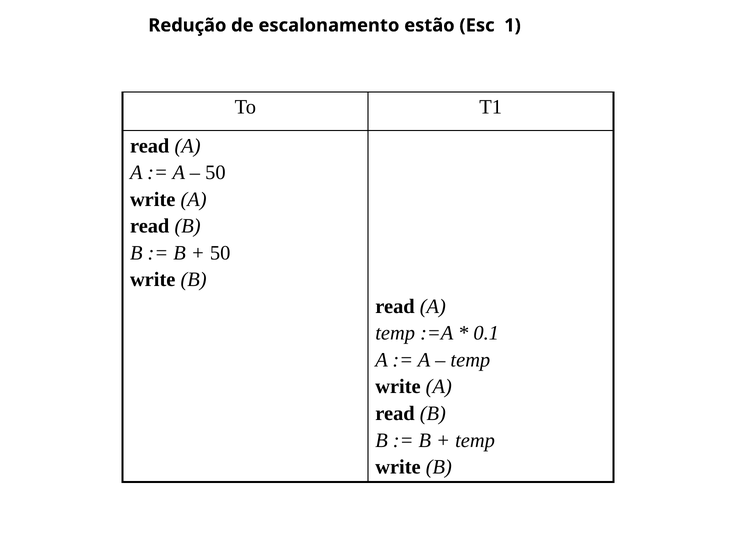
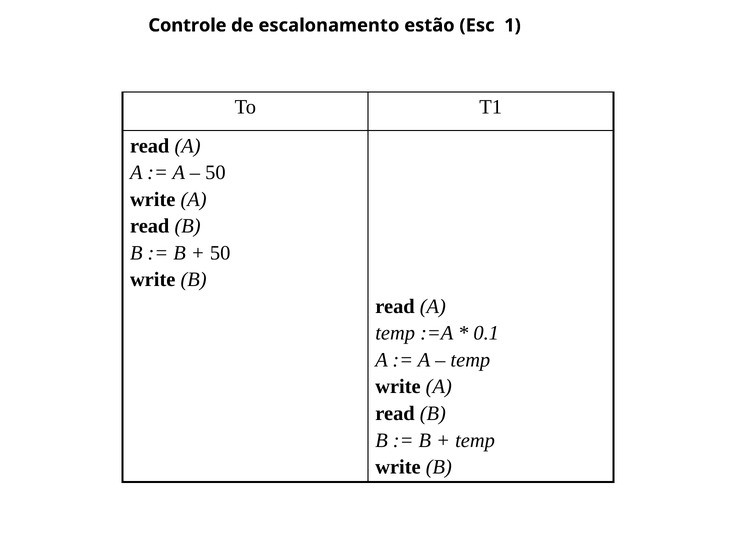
Redução: Redução -> Controle
